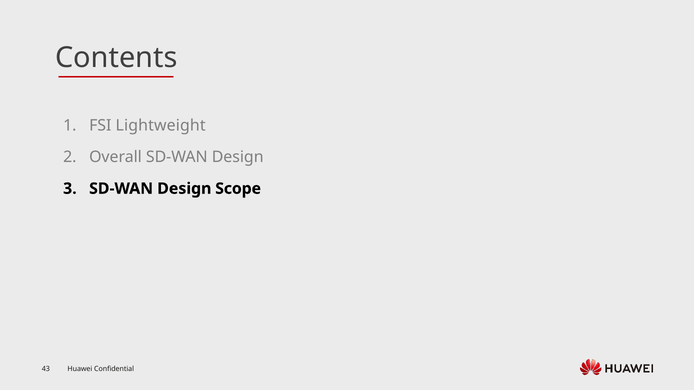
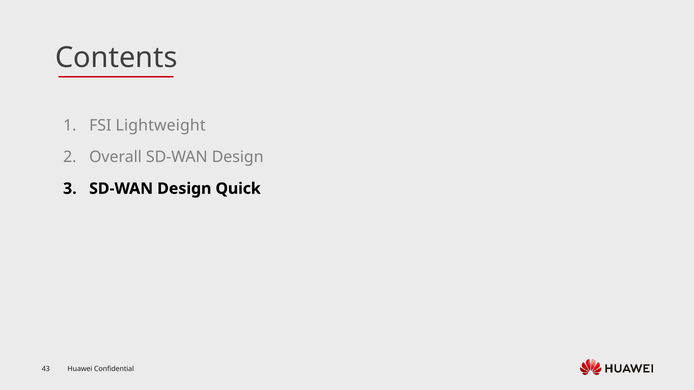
Scope: Scope -> Quick
